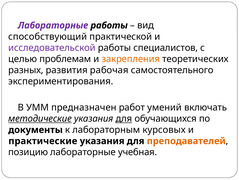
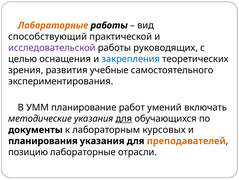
Лабораторные at (53, 25) colour: purple -> orange
специалистов: специалистов -> руководящих
проблемам: проблемам -> оснащения
закрепления colour: orange -> blue
разных: разных -> зрения
рабочая: рабочая -> учебные
предназначен: предназначен -> планирование
методические underline: present -> none
практические: практические -> планирования
учебная: учебная -> отрасли
